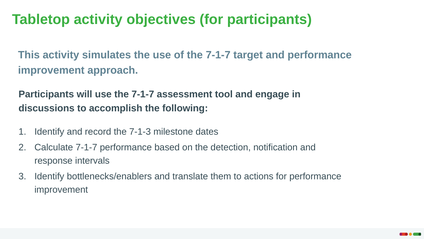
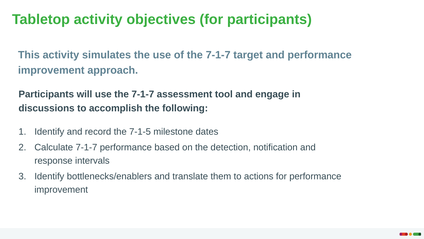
7-1-3: 7-1-3 -> 7-1-5
